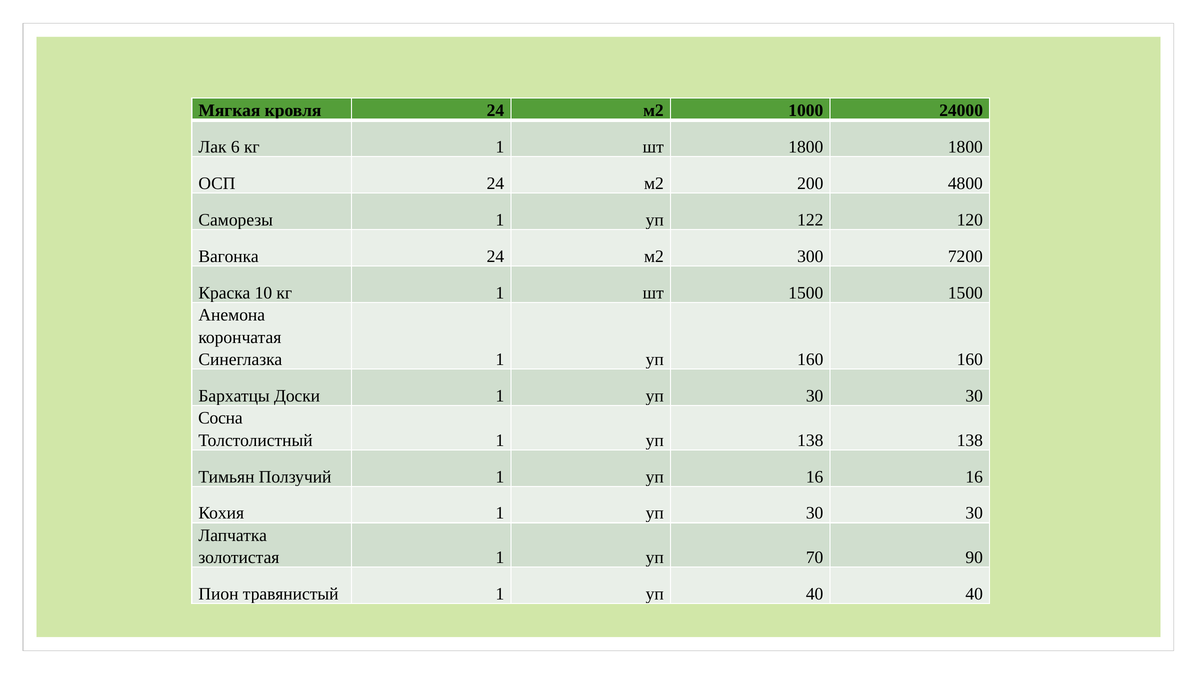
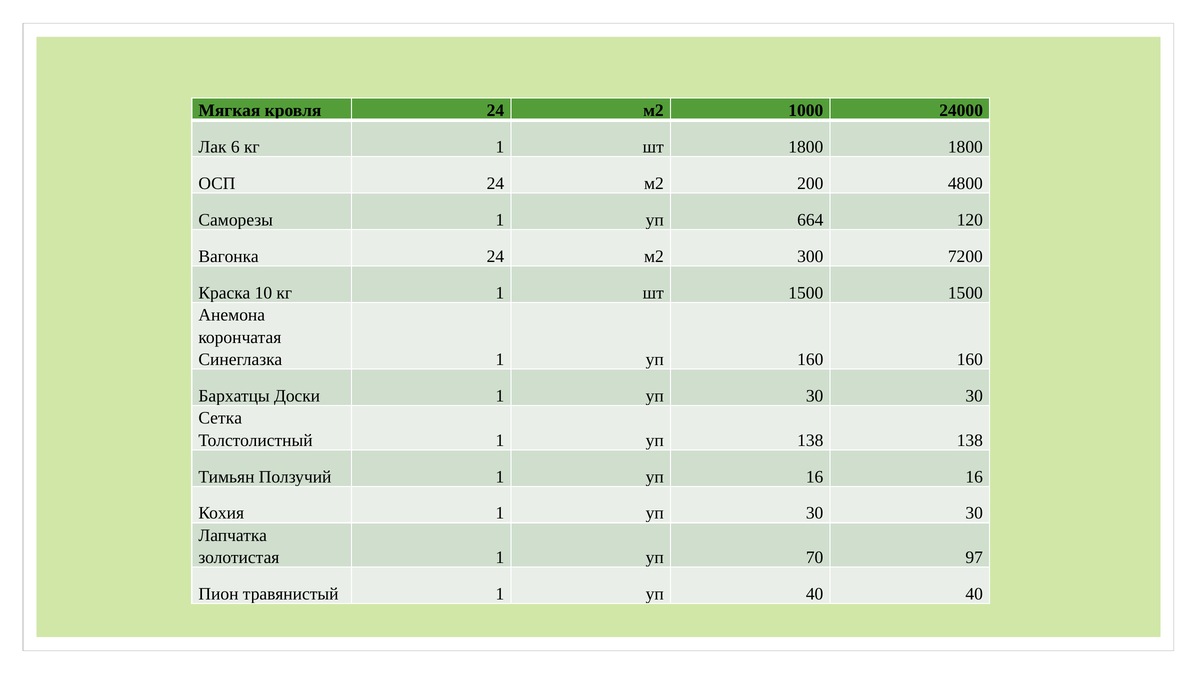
122: 122 -> 664
Сосна: Сосна -> Сетка
90: 90 -> 97
